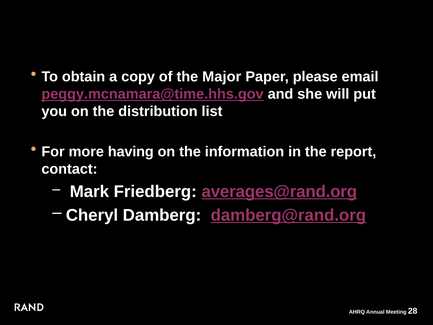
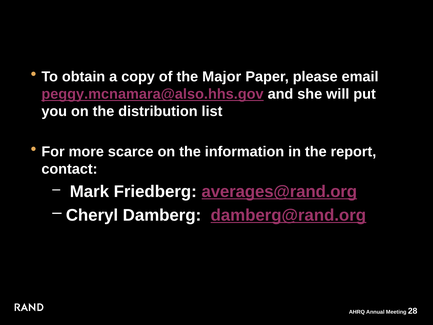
peggy.mcnamara@time.hhs.gov: peggy.mcnamara@time.hhs.gov -> peggy.mcnamara@also.hhs.gov
having: having -> scarce
